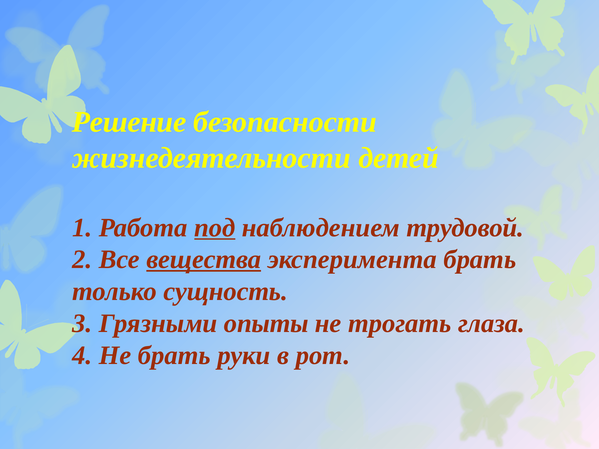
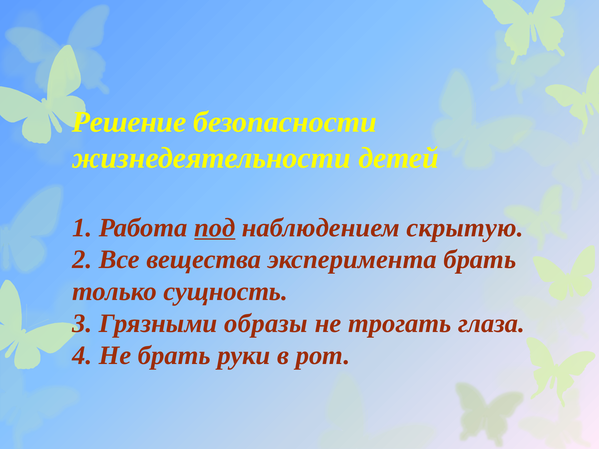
трудовой: трудовой -> скрытую
вещества underline: present -> none
опыты: опыты -> образы
